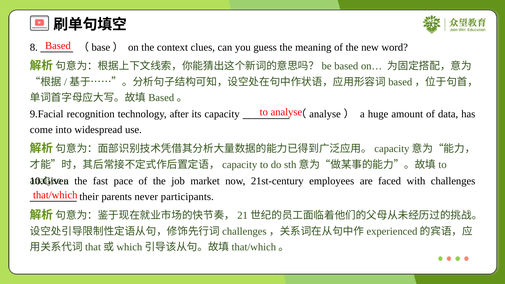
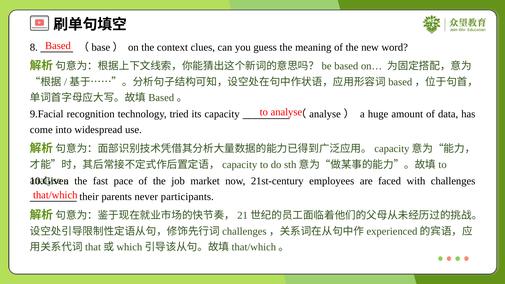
after: after -> tried
